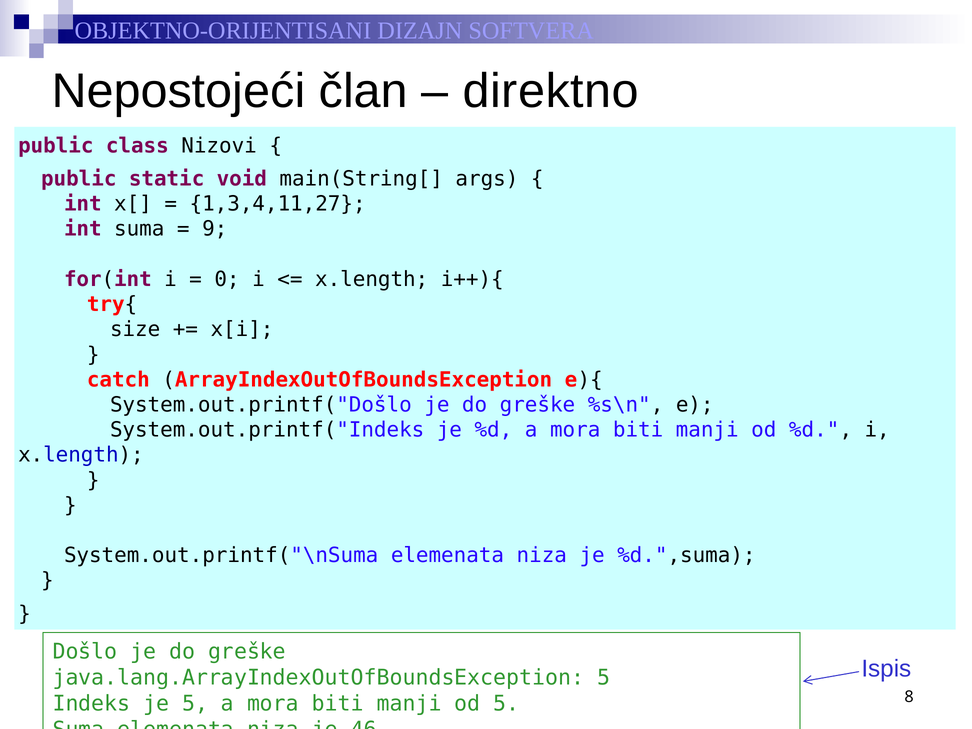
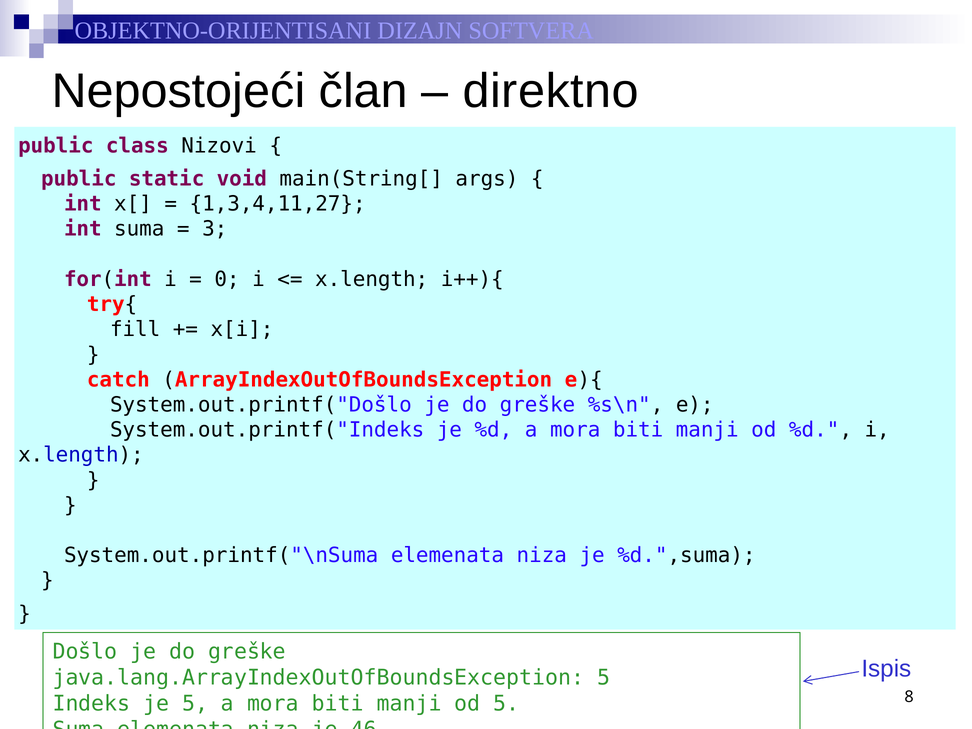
9: 9 -> 3
size: size -> fill
